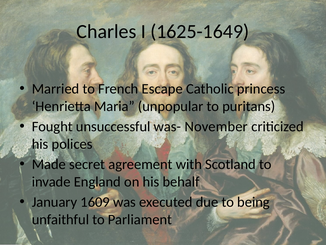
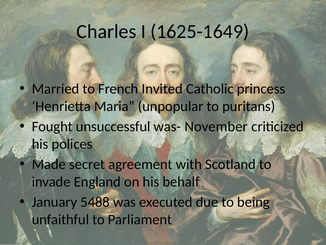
Escape: Escape -> Invited
1609: 1609 -> 5488
